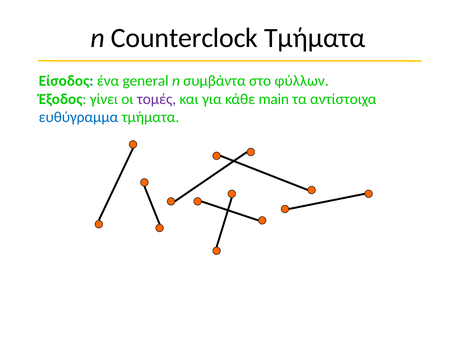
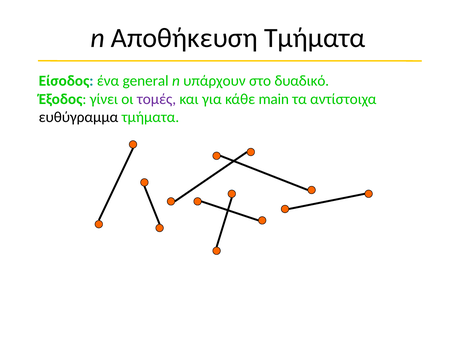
Counterclock: Counterclock -> Αποθήκευση
συμβάντα: συμβάντα -> υπάρχουν
φύλλων: φύλλων -> δυαδικό
ευθύγραμμα colour: blue -> black
